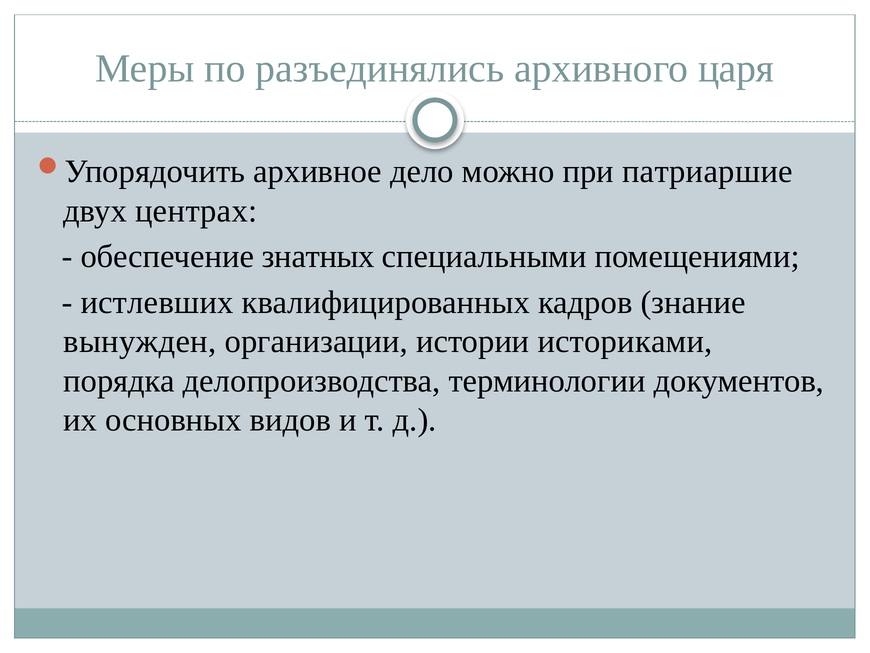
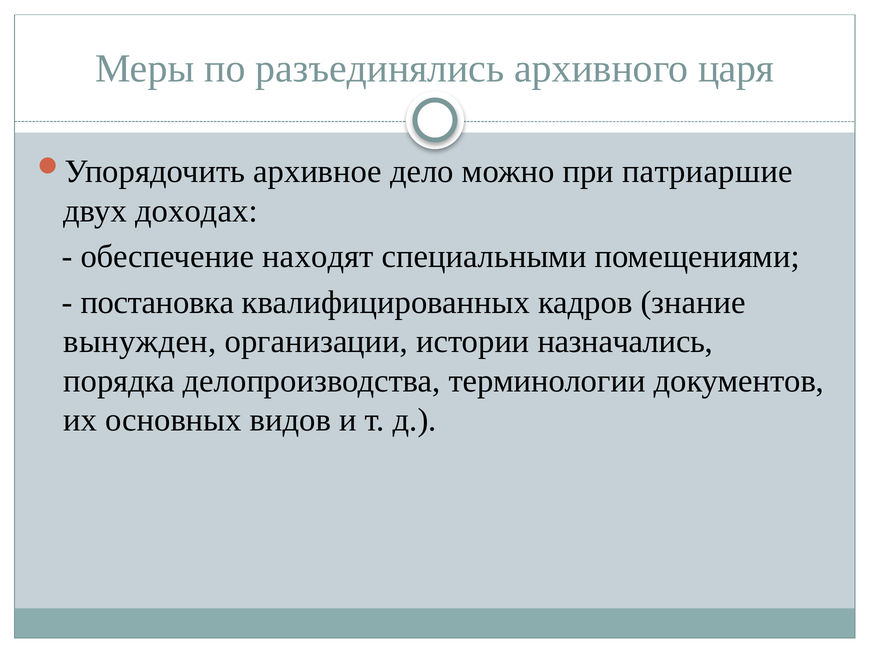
центрах: центрах -> доходах
знатных: знатных -> находят
истлевших: истлевших -> постановка
историками: историками -> назначались
